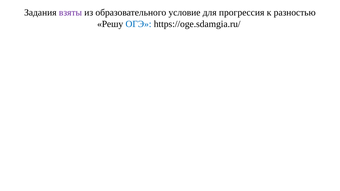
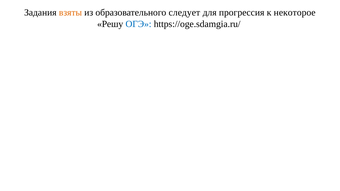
взяты colour: purple -> orange
условие: условие -> следует
разностью: разностью -> некоторое
